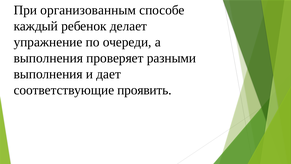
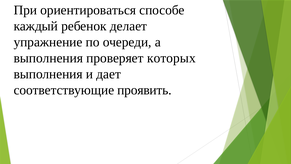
организованным: организованным -> ориентироваться
разными: разными -> которых
